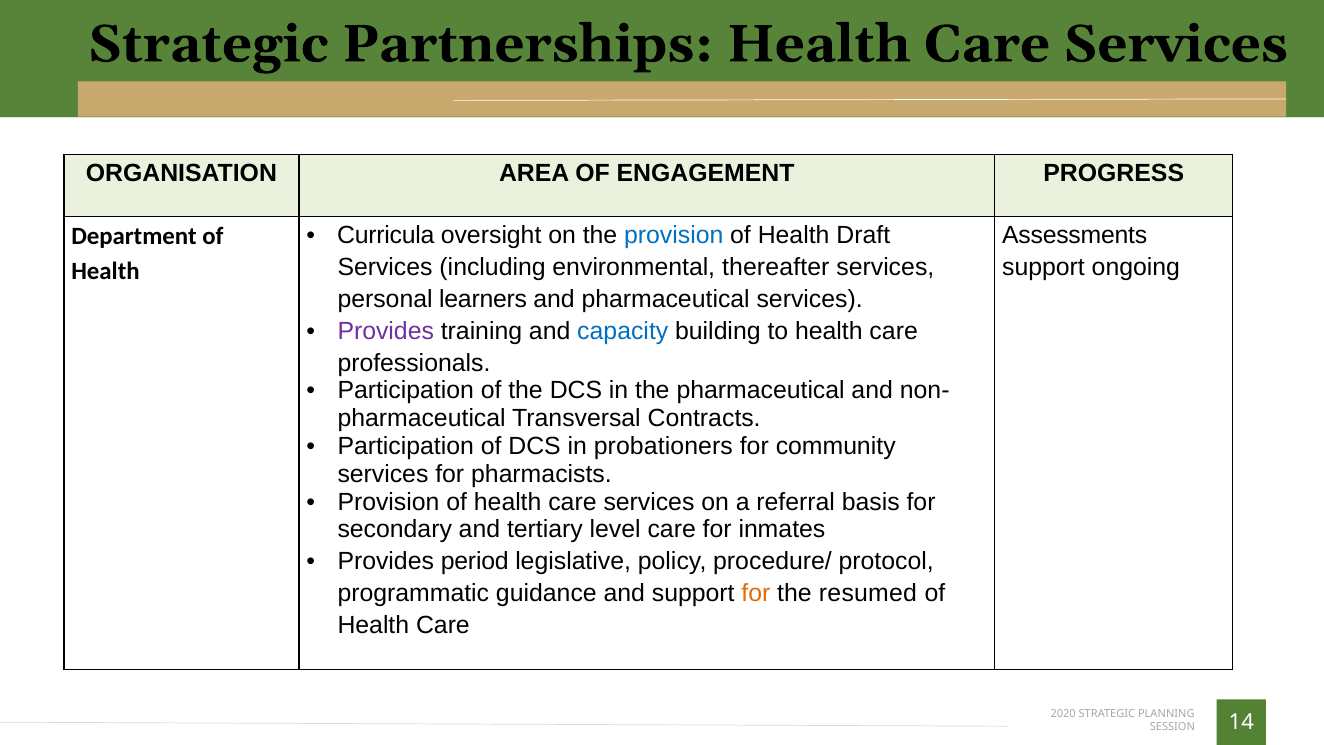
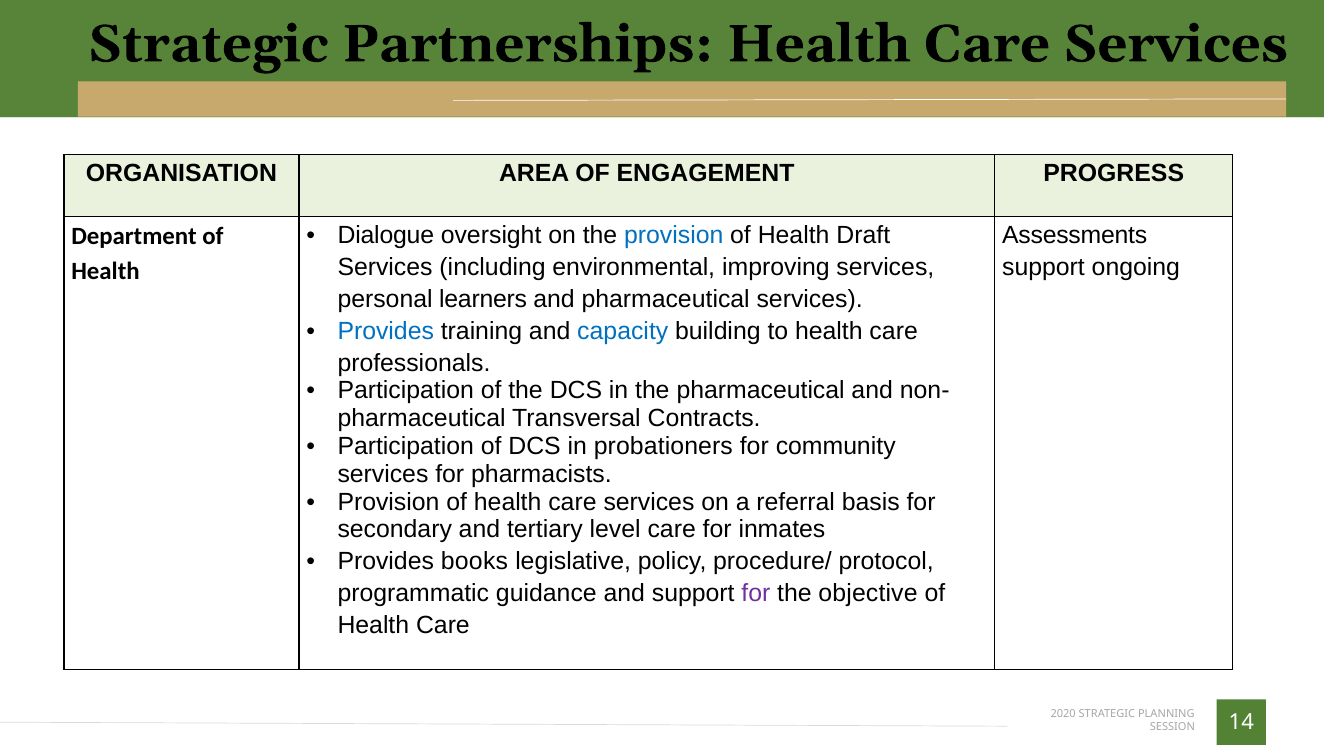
Curricula: Curricula -> Dialogue
thereafter: thereafter -> improving
Provides at (386, 331) colour: purple -> blue
period: period -> books
for at (756, 593) colour: orange -> purple
resumed: resumed -> objective
